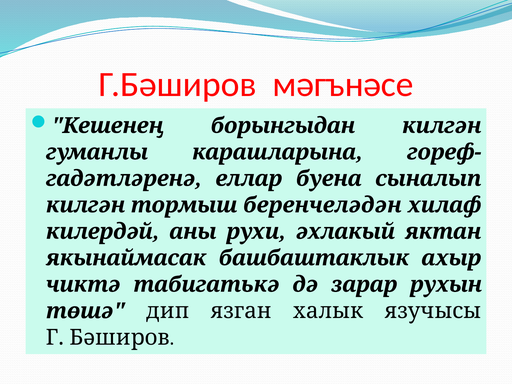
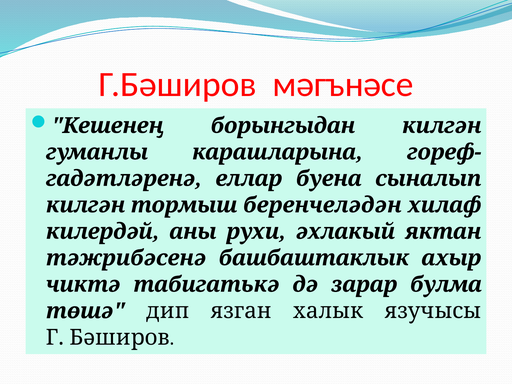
якынаймасак: якынаймасак -> тәжрибәсенә
рухын: рухын -> булма
